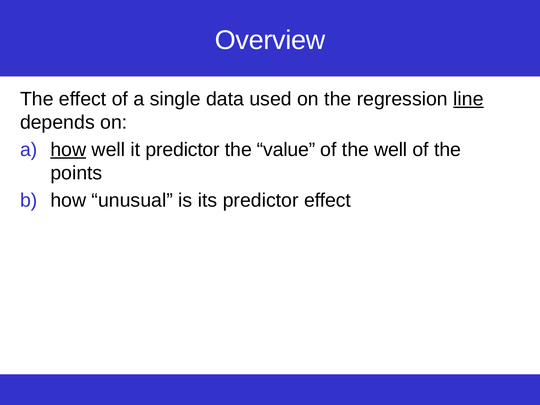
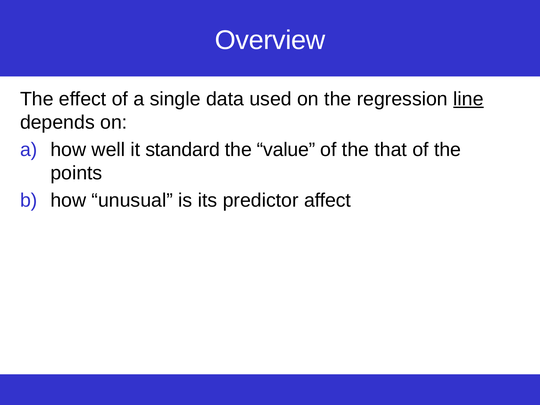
how at (68, 150) underline: present -> none
it predictor: predictor -> standard
the well: well -> that
predictor effect: effect -> affect
